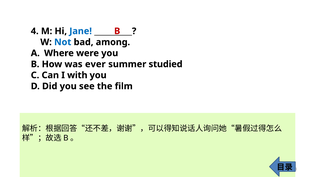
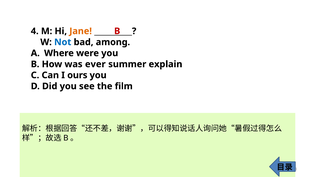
Jane colour: blue -> orange
studied: studied -> explain
with: with -> ours
